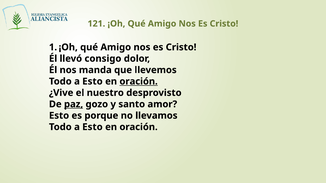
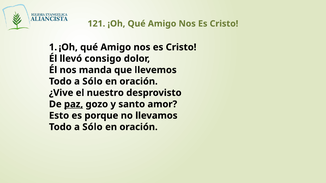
Esto at (92, 82): Esto -> Sólo
oración at (139, 82) underline: present -> none
Esto at (92, 127): Esto -> Sólo
